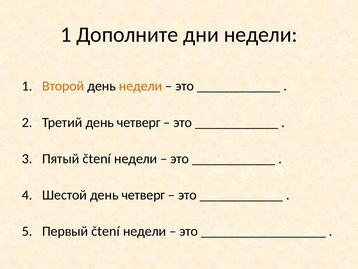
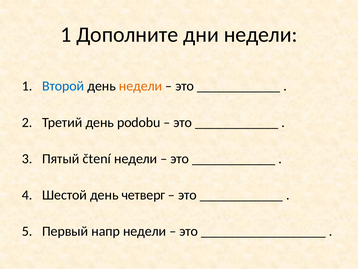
Второй colour: orange -> blue
Третий день четверг: четверг -> podobu
Первый čtení: čtení -> напр
